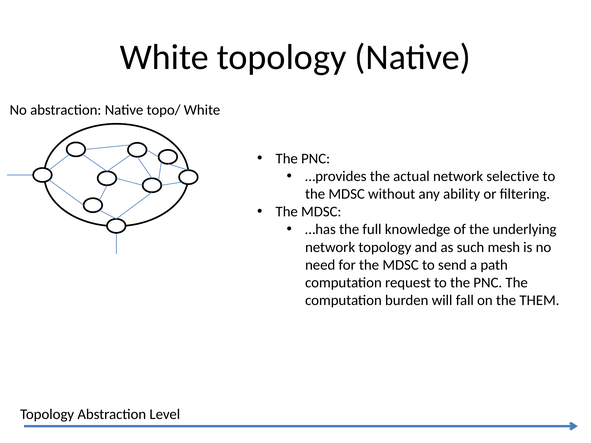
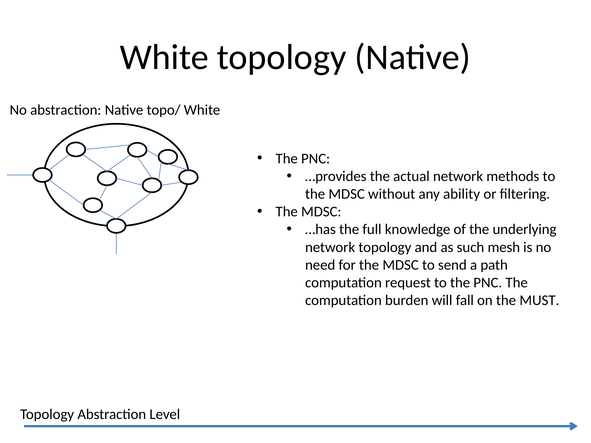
selective: selective -> methods
THEM: THEM -> MUST
